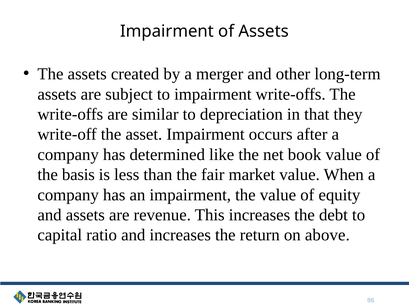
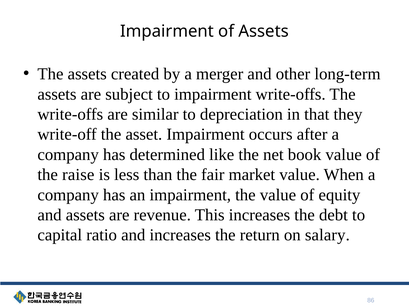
basis: basis -> raise
above: above -> salary
